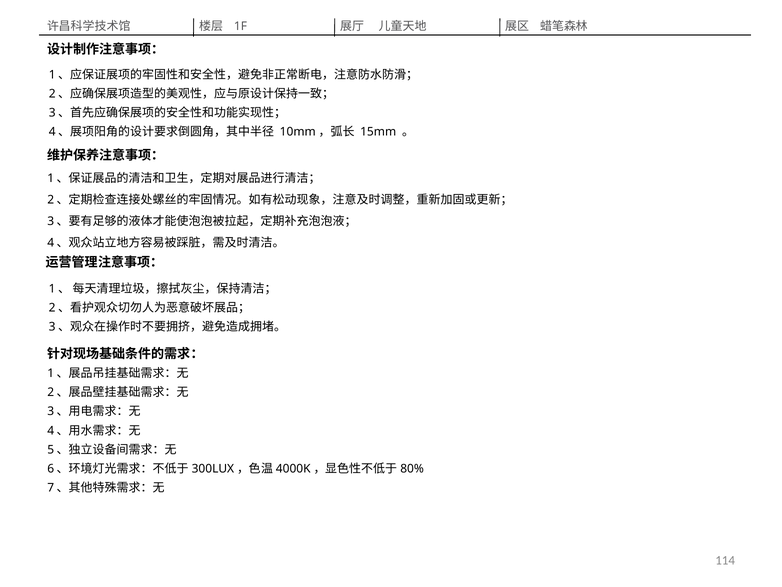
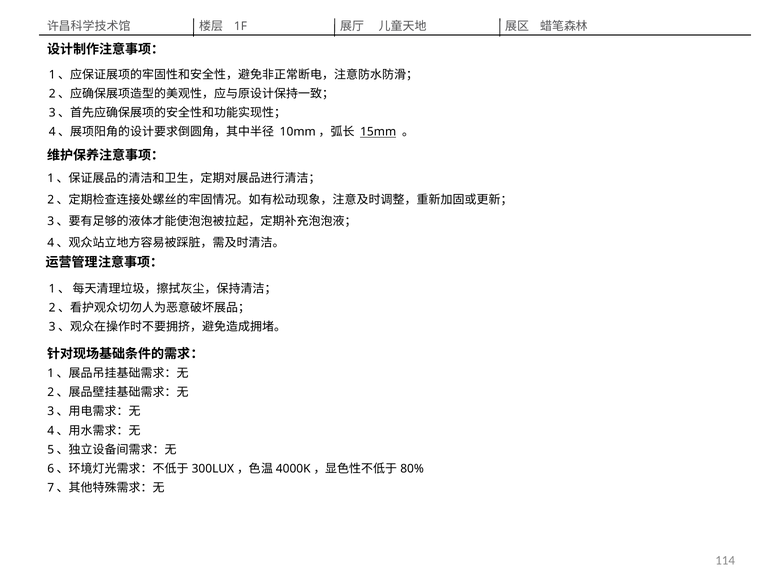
15mm underline: none -> present
